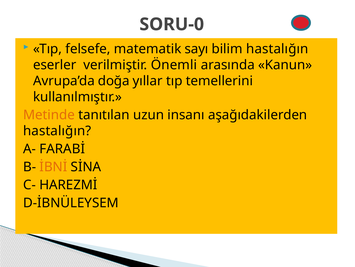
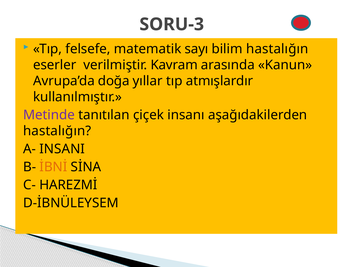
SORU-0: SORU-0 -> SORU-3
Önemli: Önemli -> Kavram
temellerini: temellerini -> atmışlardır
Metinde colour: orange -> purple
uzun: uzun -> çiçek
FARABİ: FARABİ -> INSANI
